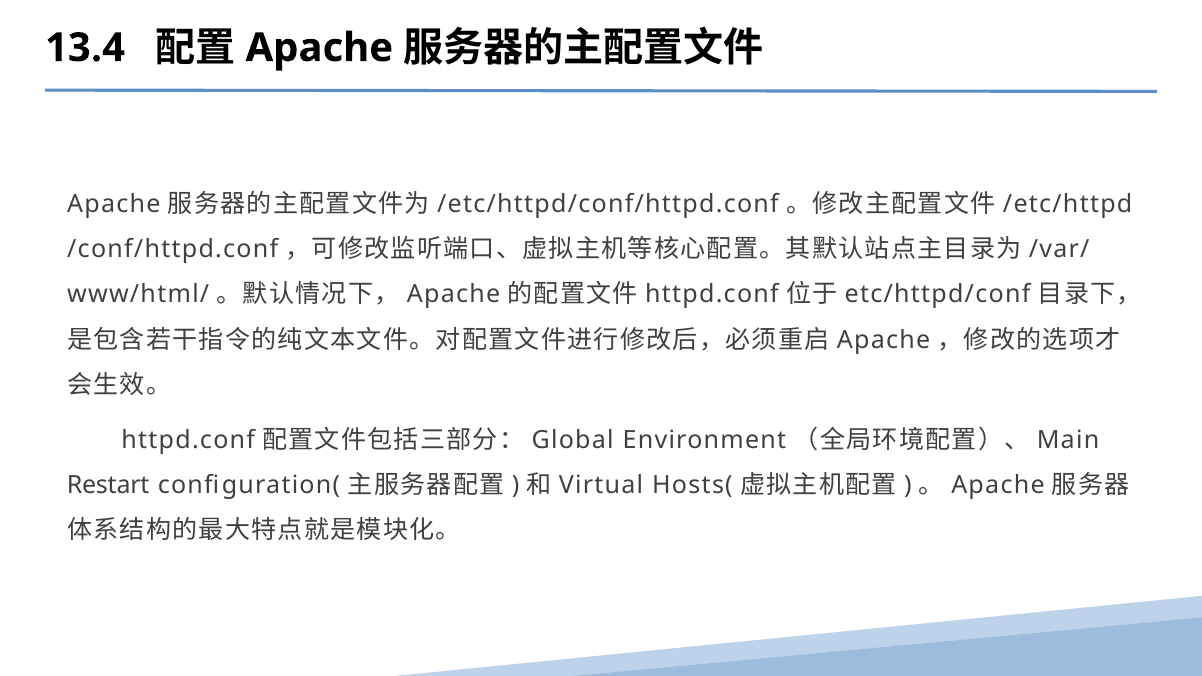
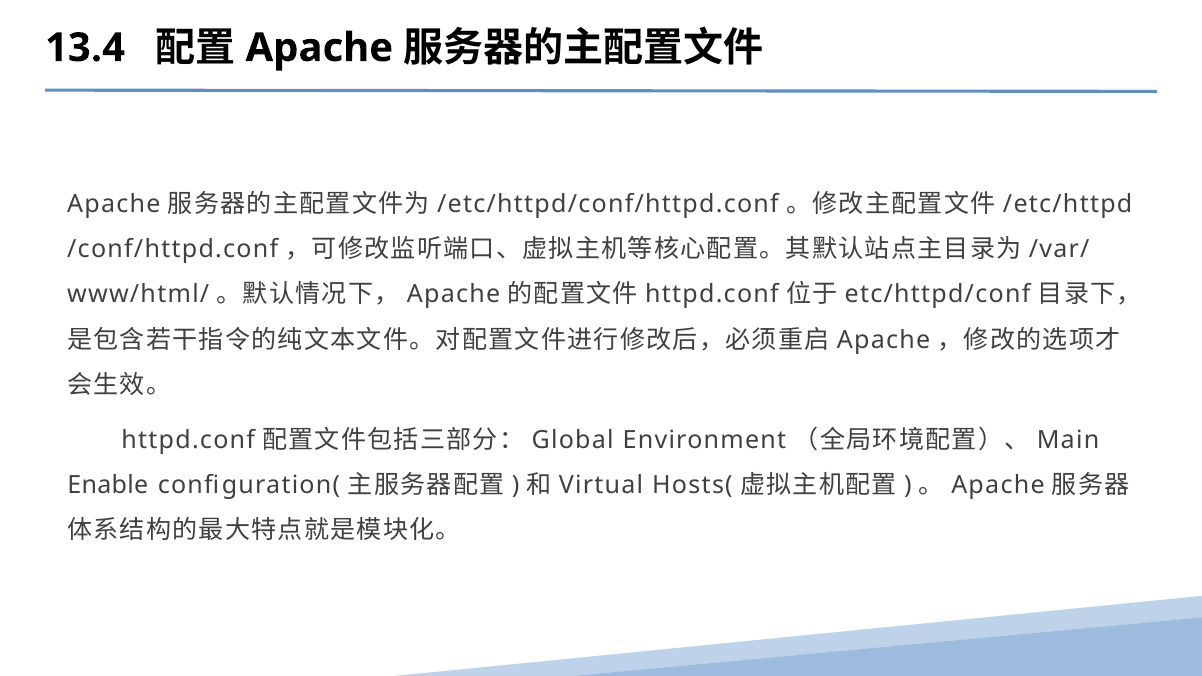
Restart: Restart -> Enable
